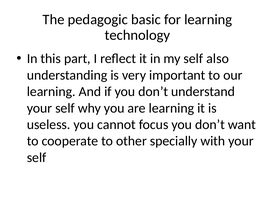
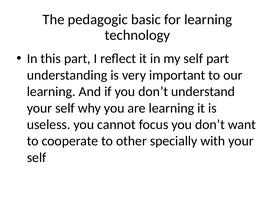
self also: also -> part
